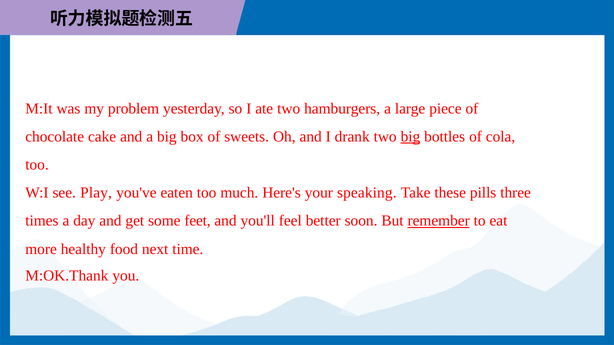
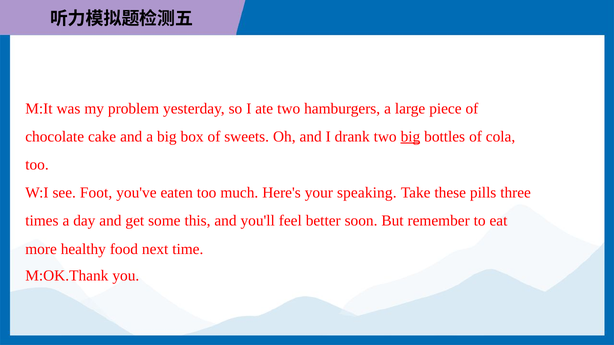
Play: Play -> Foot
feet: feet -> this
remember underline: present -> none
